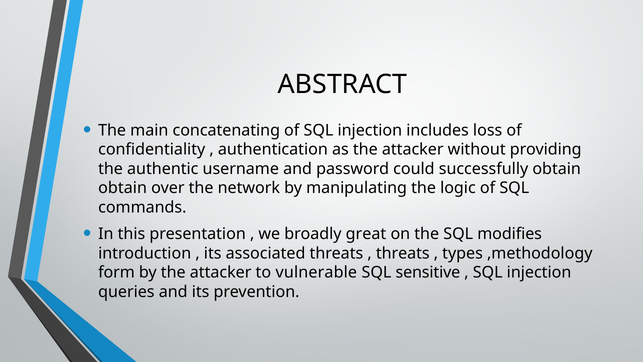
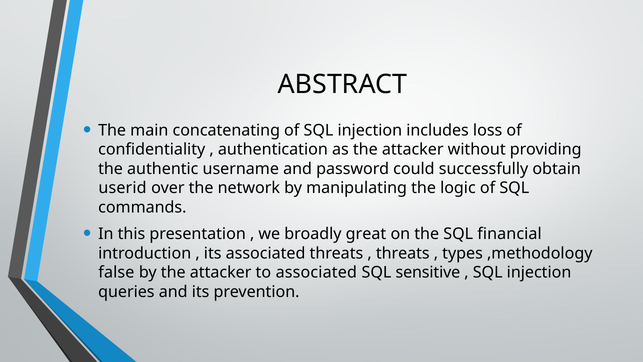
obtain at (123, 188): obtain -> userid
modifies: modifies -> financial
form: form -> false
to vulnerable: vulnerable -> associated
